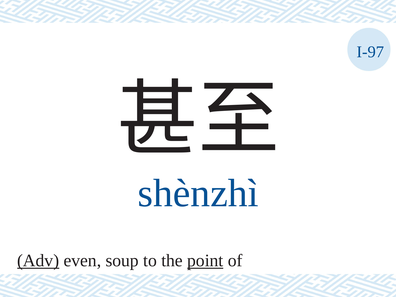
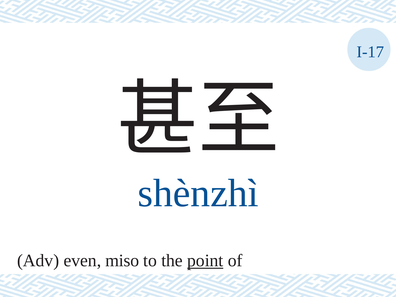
I-97: I-97 -> I-17
Adv underline: present -> none
soup: soup -> miso
